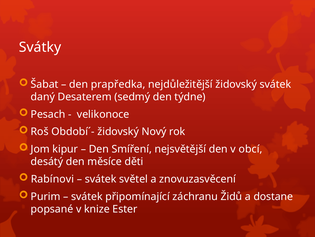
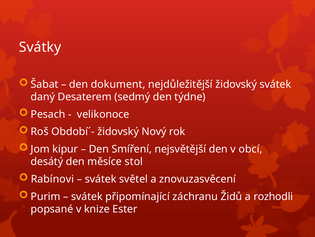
prapředka: prapředka -> dokument
děti: děti -> stol
dostane: dostane -> rozhodli
